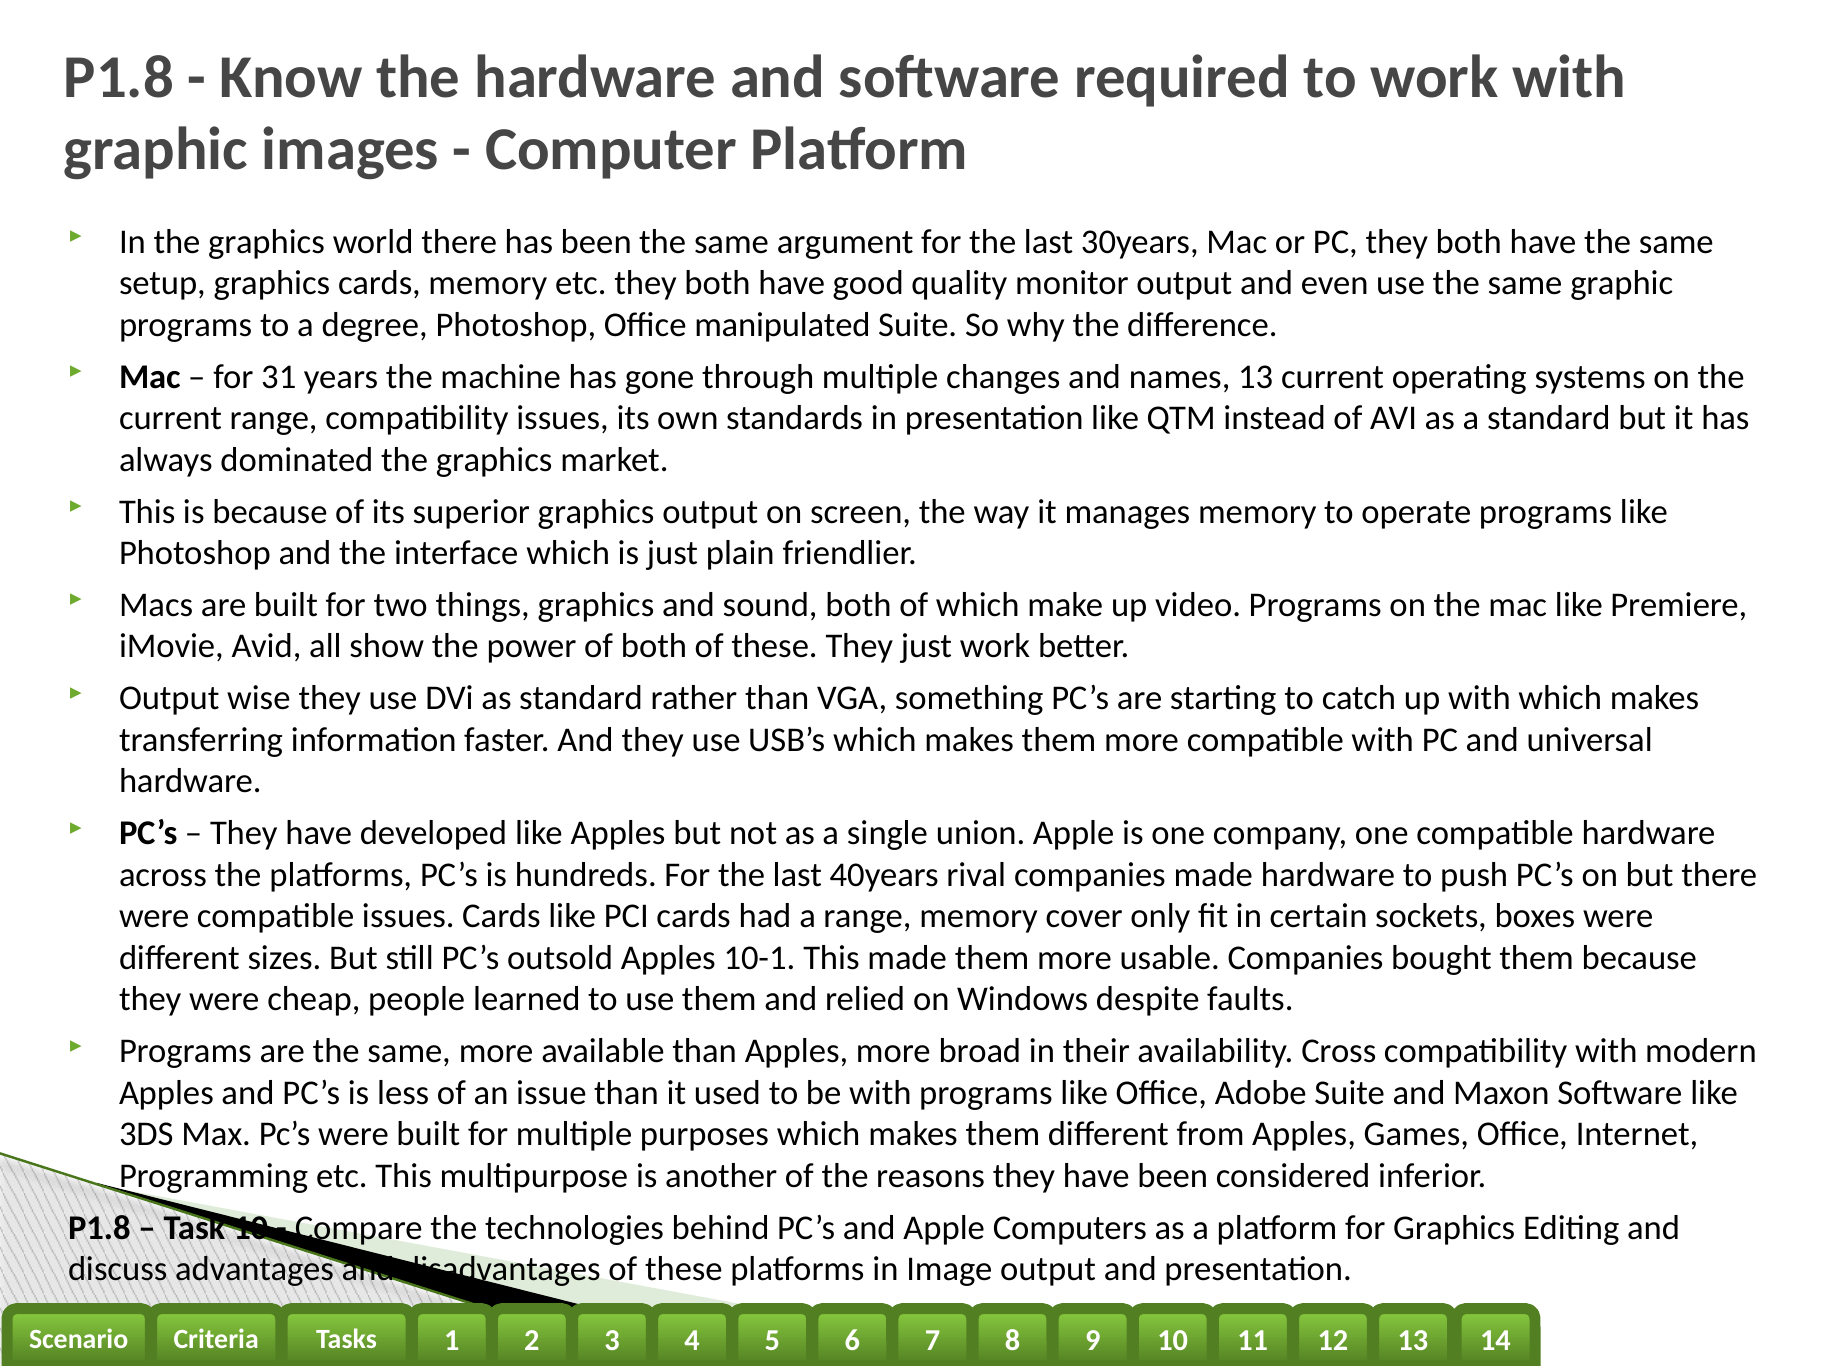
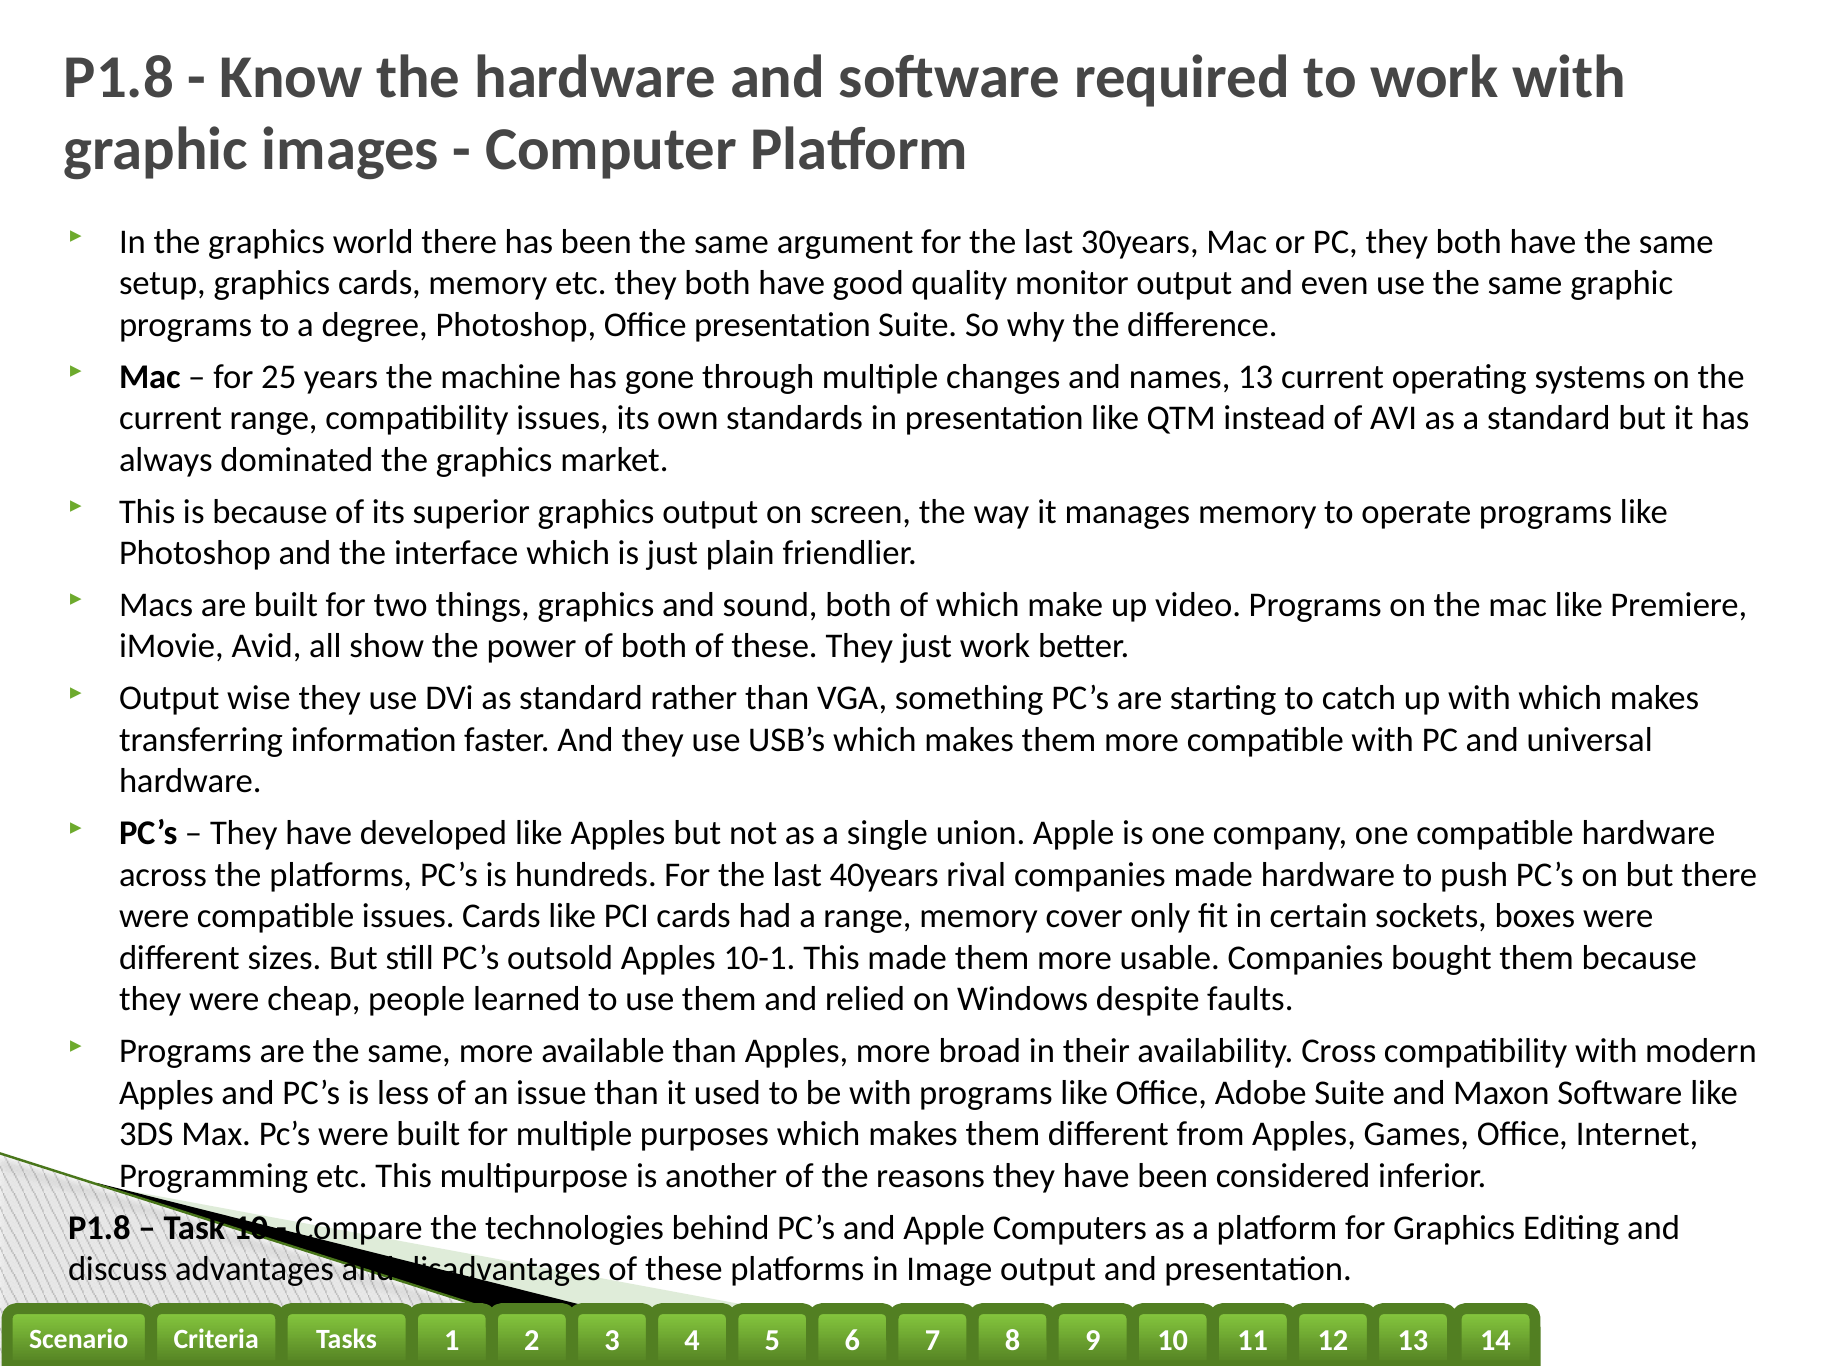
Office manipulated: manipulated -> presentation
31: 31 -> 25
